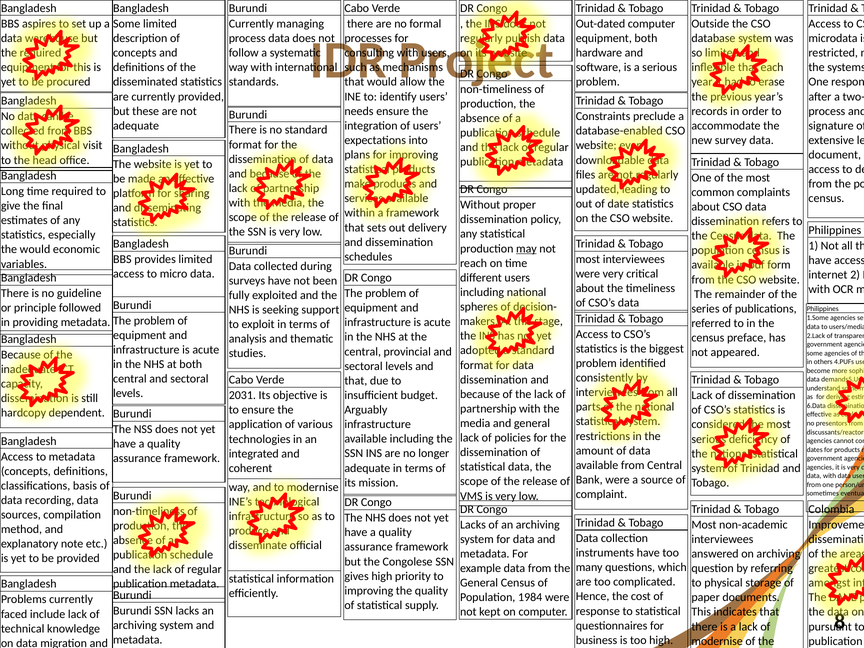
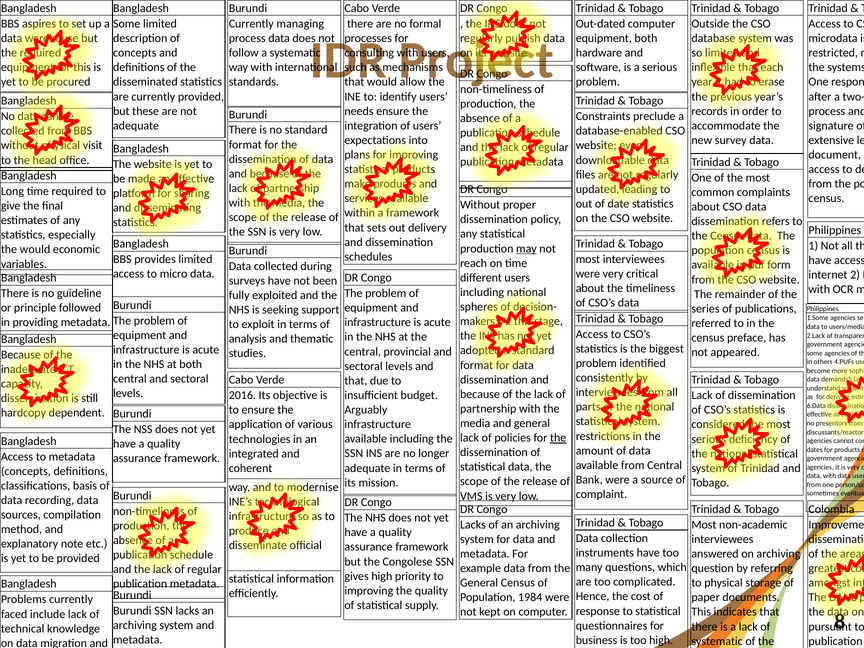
2031: 2031 -> 2016
the at (558, 438) underline: none -> present
modernise at (717, 641): modernise -> systematic
